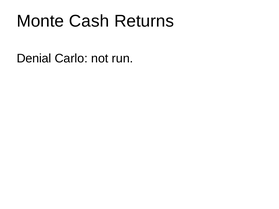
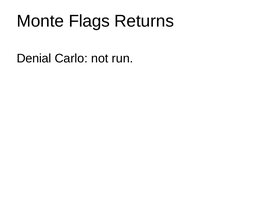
Cash: Cash -> Flags
